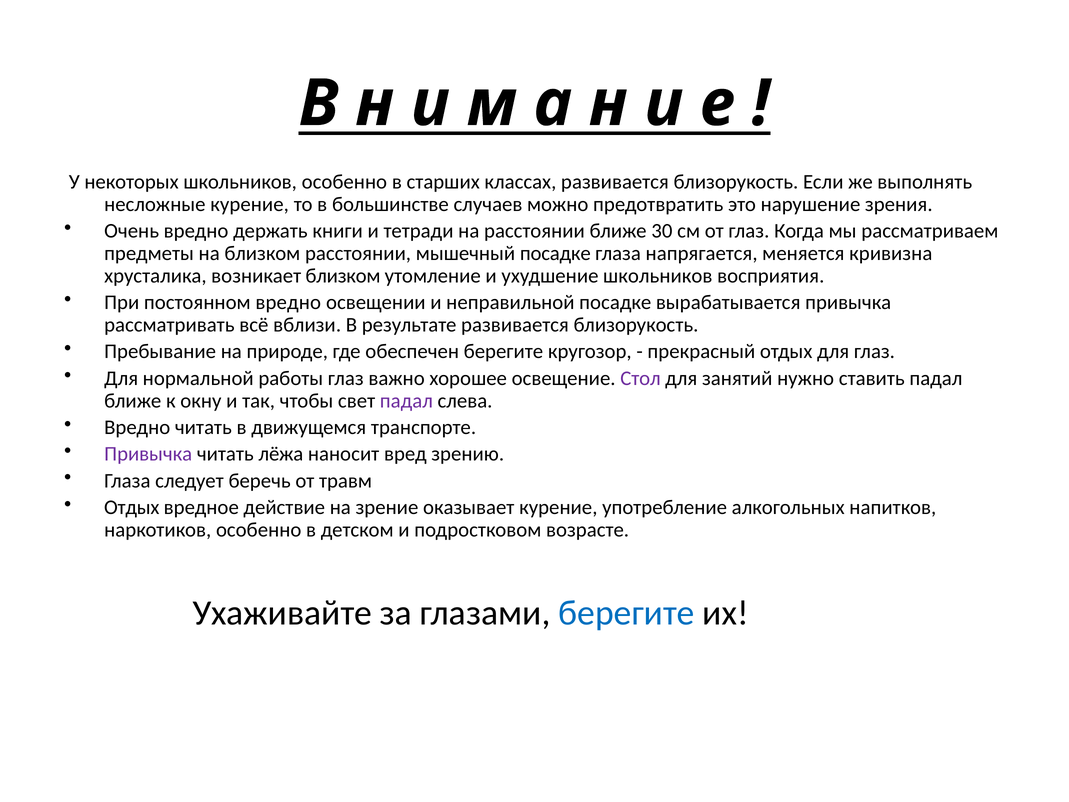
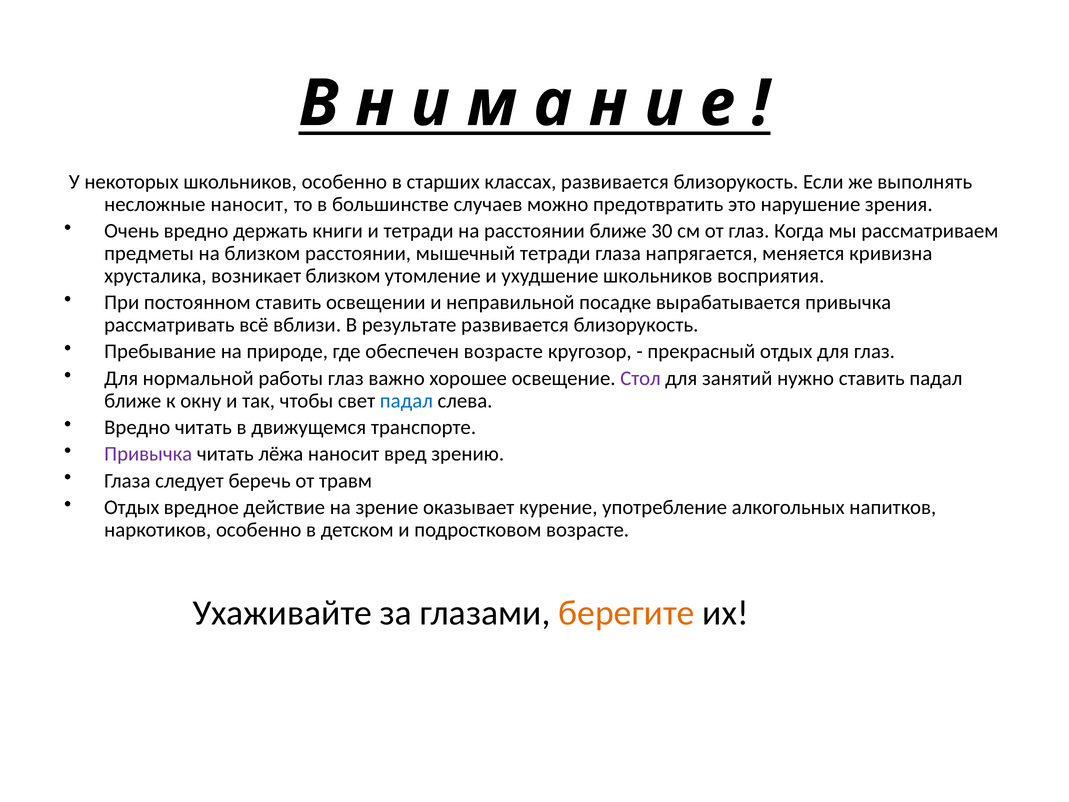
несложные курение: курение -> наносит
мышечный посадке: посадке -> тетради
постоянном вредно: вредно -> ставить
обеспечен берегите: берегите -> возрасте
падал at (406, 401) colour: purple -> blue
берегите at (626, 613) colour: blue -> orange
